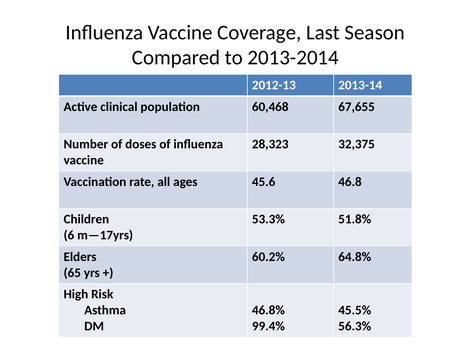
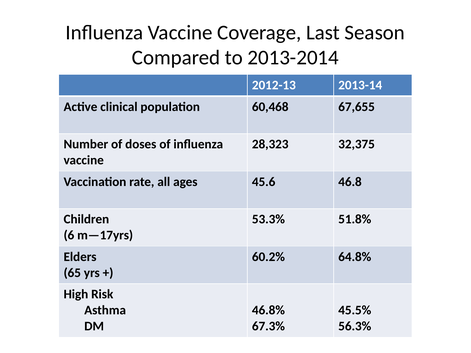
99.4%: 99.4% -> 67.3%
